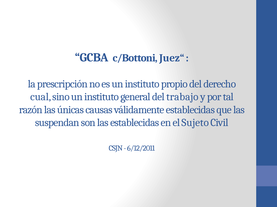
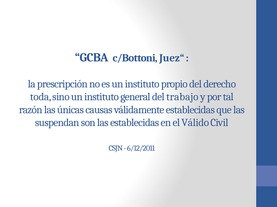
cual: cual -> toda
Sujeto: Sujeto -> Válido
